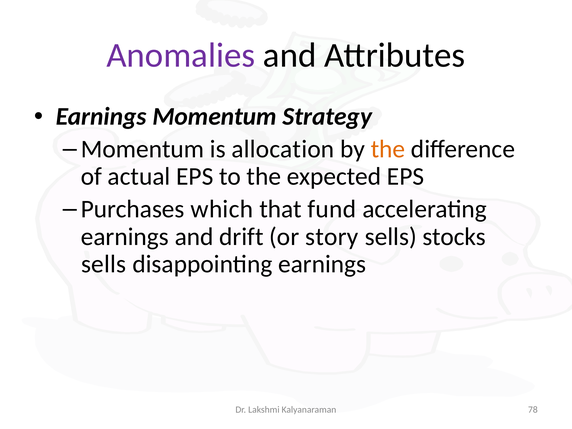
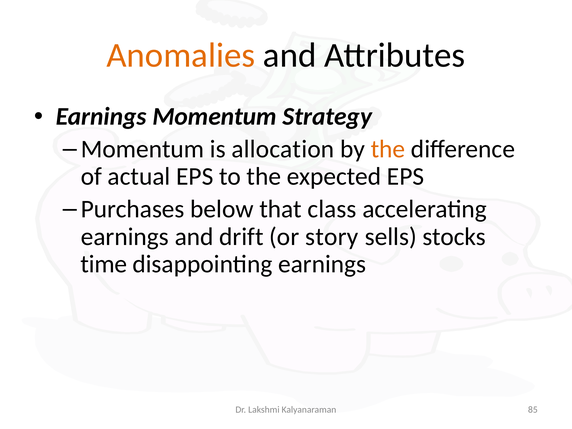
Anomalies colour: purple -> orange
which: which -> below
fund: fund -> class
sells at (104, 264): sells -> time
78: 78 -> 85
